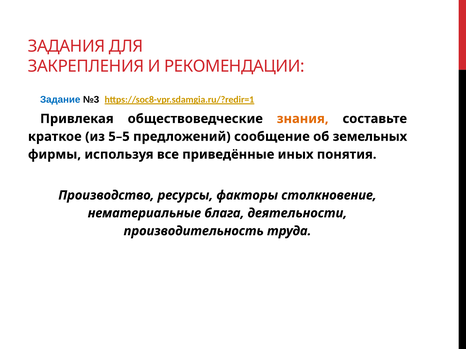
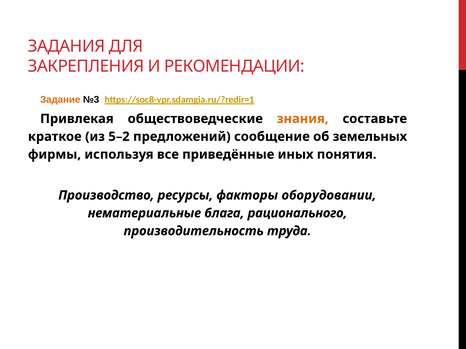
Задание colour: blue -> orange
5–5: 5–5 -> 5–2
столкновение: столкновение -> оборудовании
деятельности: деятельности -> рационального
